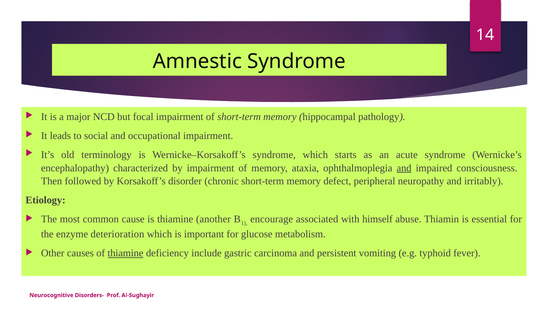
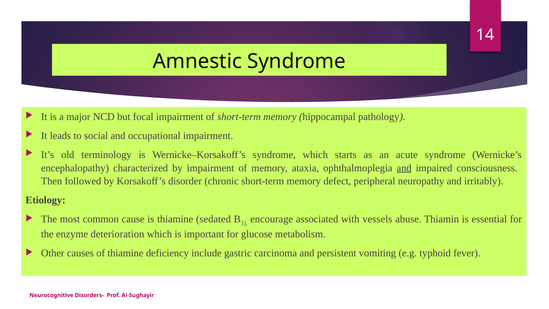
another: another -> sedated
himself: himself -> vessels
thiamine at (125, 253) underline: present -> none
